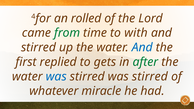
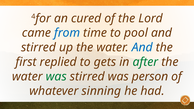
rolled: rolled -> cured
from colour: green -> blue
with: with -> pool
was at (56, 77) colour: blue -> green
stirred was stirred: stirred -> person
miracle: miracle -> sinning
